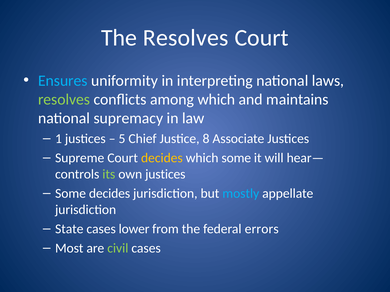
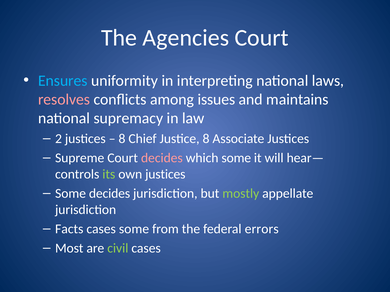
The Resolves: Resolves -> Agencies
resolves at (64, 100) colour: light green -> pink
among which: which -> issues
1: 1 -> 2
5 at (122, 139): 5 -> 8
decides at (162, 158) colour: yellow -> pink
mostly colour: light blue -> light green
State: State -> Facts
cases lower: lower -> some
